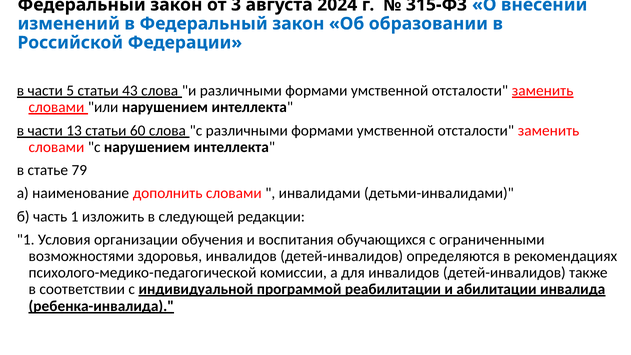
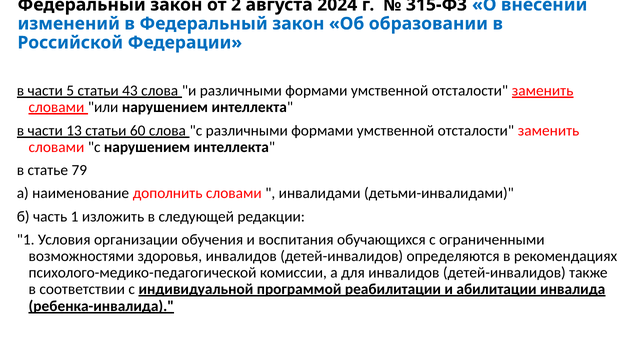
3: 3 -> 2
